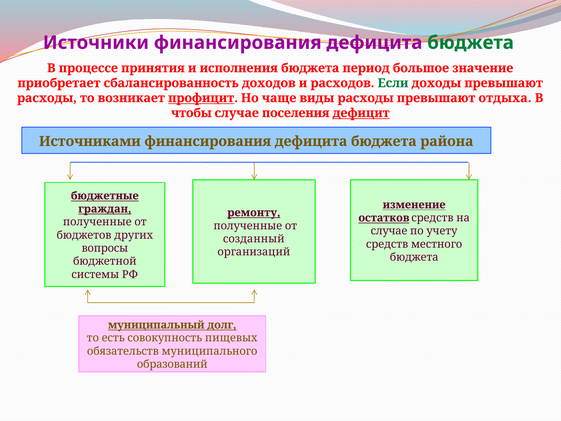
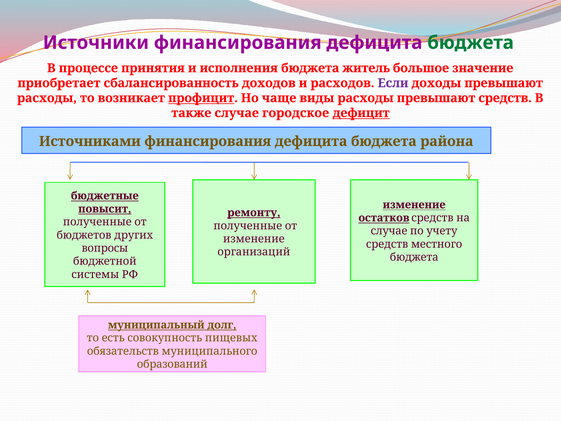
период: период -> житель
Если colour: green -> purple
превышают отдыха: отдыха -> средств
чтобы: чтобы -> также
поселения: поселения -> городское
граждан: граждан -> повысит
созданный at (254, 239): созданный -> изменение
